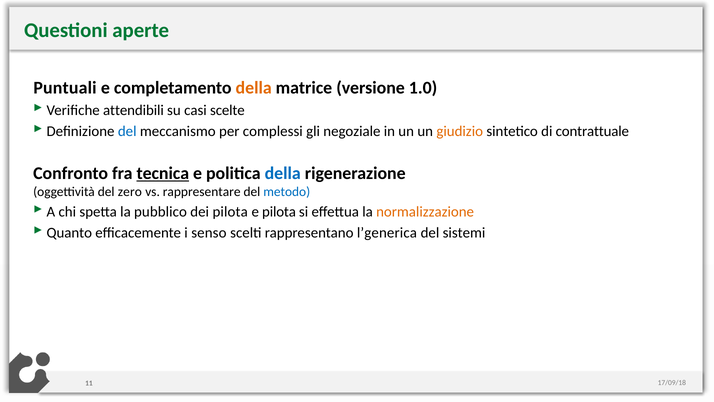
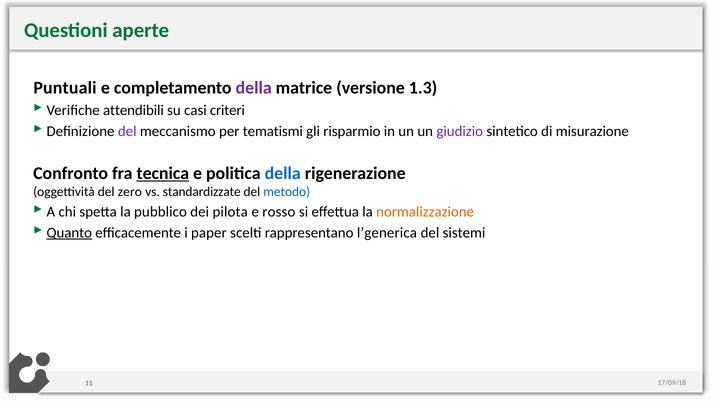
della at (254, 88) colour: orange -> purple
1.0: 1.0 -> 1.3
scelte: scelte -> criteri
del at (127, 131) colour: blue -> purple
complessi: complessi -> tematismi
negoziale: negoziale -> risparmio
giudizio colour: orange -> purple
contrattuale: contrattuale -> misurazione
rappresentare: rappresentare -> standardizzate
e pilota: pilota -> rosso
Quanto underline: none -> present
senso: senso -> paper
